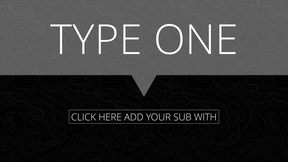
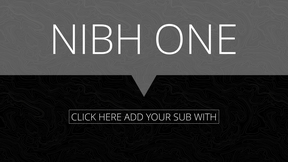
TYPE: TYPE -> NIBH
